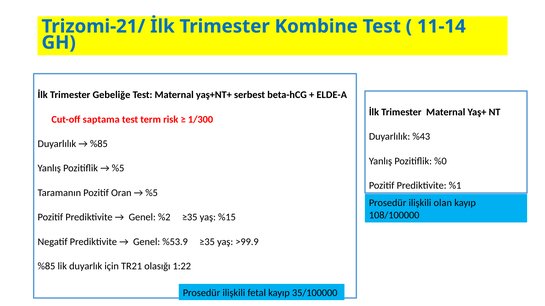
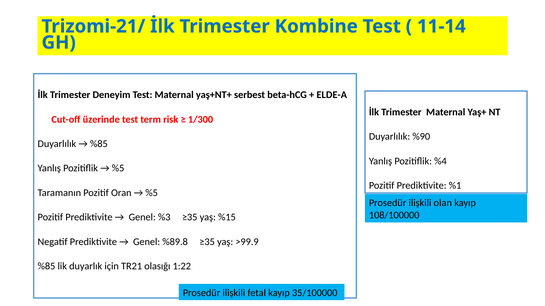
Gebeliğe: Gebeliğe -> Deneyim
saptama: saptama -> üzerinde
%43: %43 -> %90
%0: %0 -> %4
%2: %2 -> %3
%53.9: %53.9 -> %89.8
